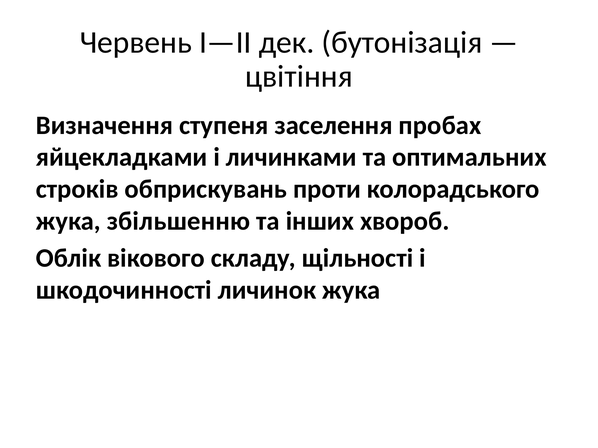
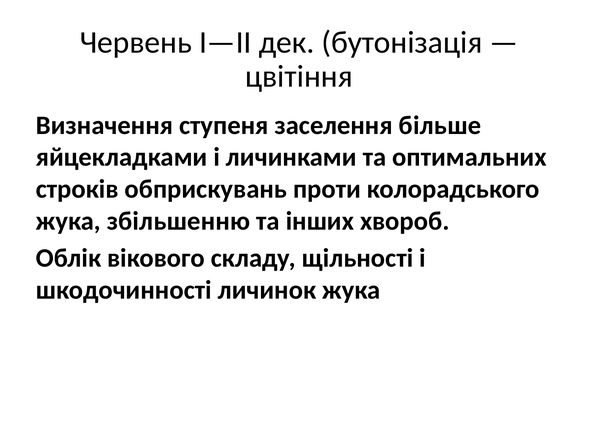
пробах: пробах -> більше
